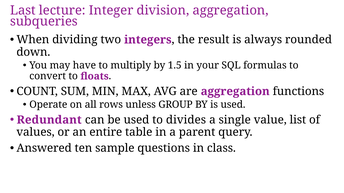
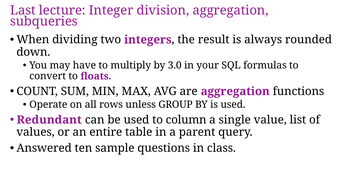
1.5: 1.5 -> 3.0
divides: divides -> column
